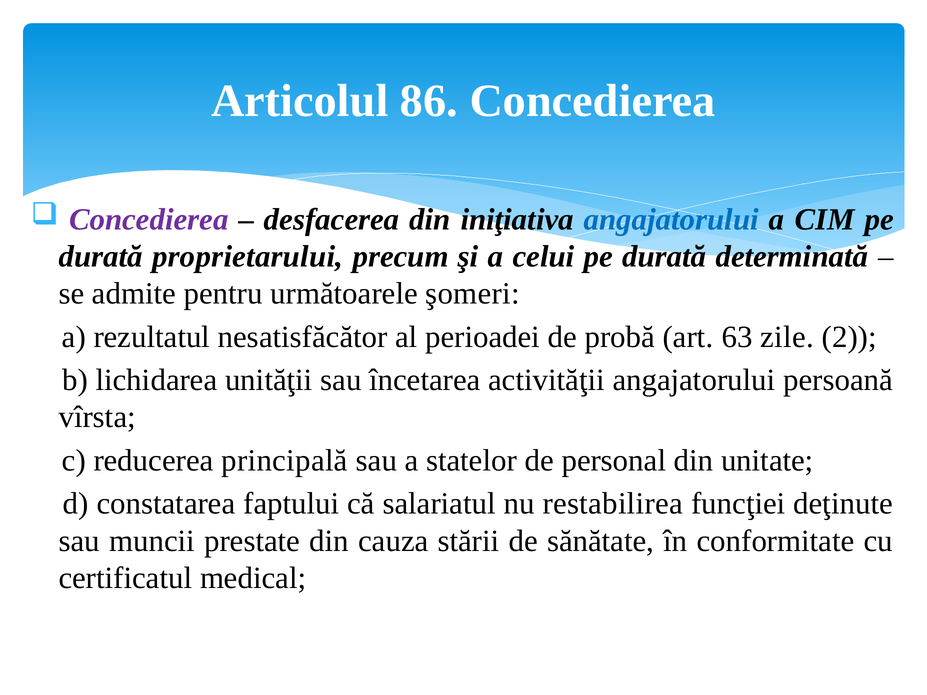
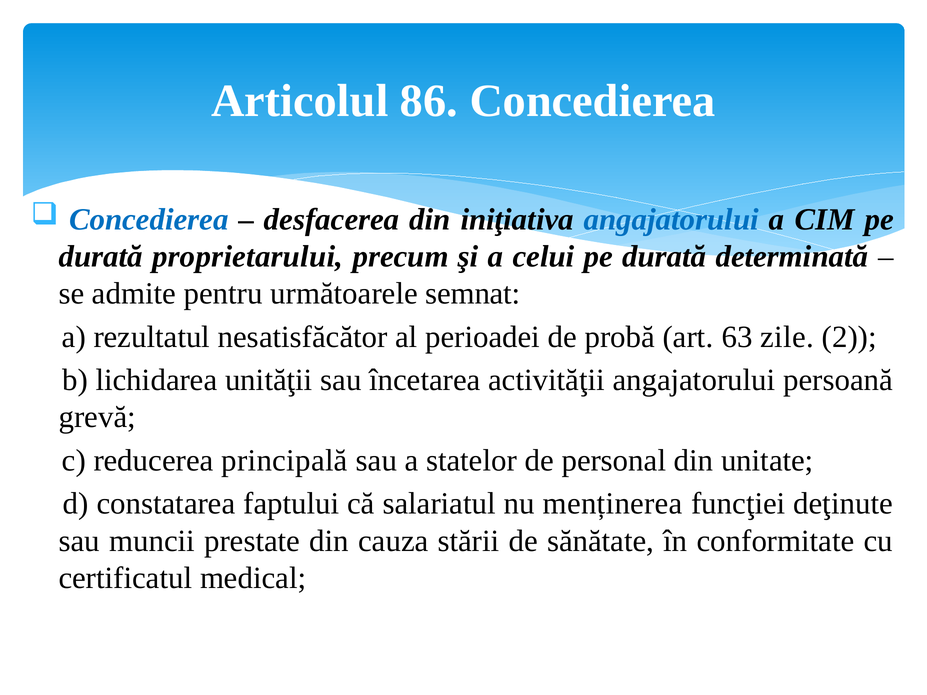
Concedierea at (149, 220) colour: purple -> blue
şomeri: şomeri -> semnat
vîrsta: vîrsta -> grevă
restabilirea: restabilirea -> menținerea
